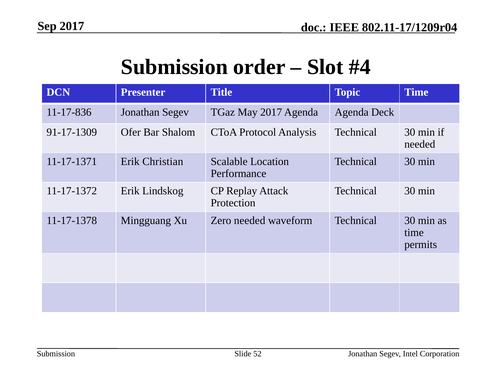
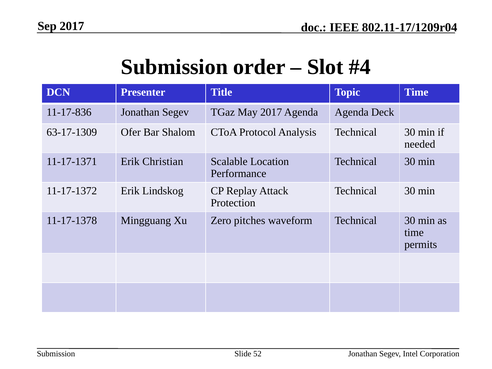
91-17-1309: 91-17-1309 -> 63-17-1309
Zero needed: needed -> pitches
